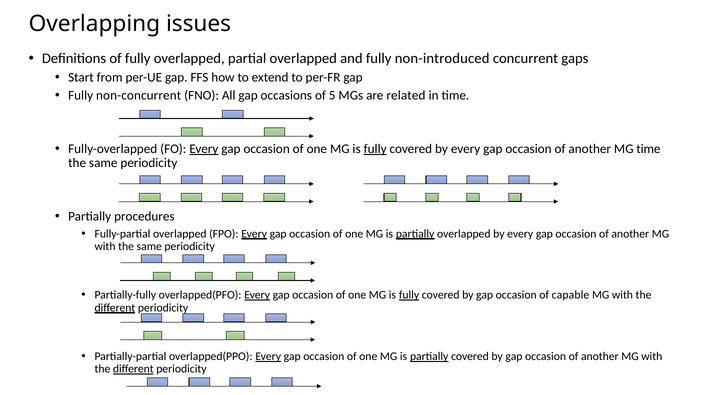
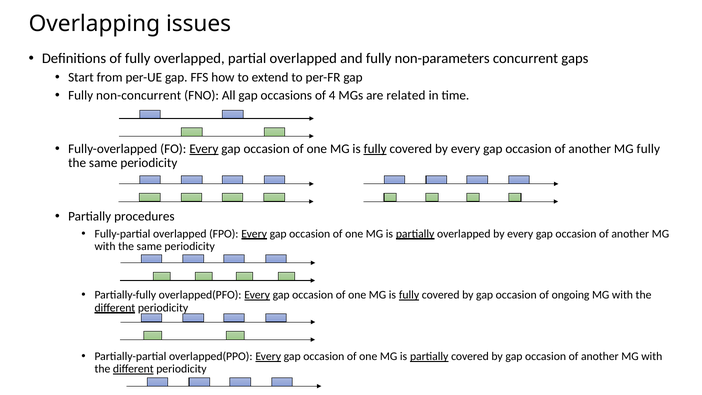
non-introduced: non-introduced -> non-parameters
5: 5 -> 4
MG time: time -> fully
capable: capable -> ongoing
